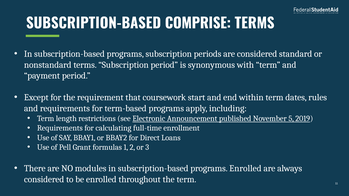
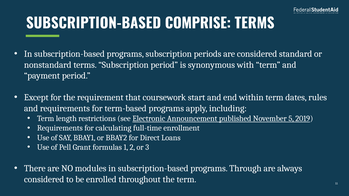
programs Enrolled: Enrolled -> Through
